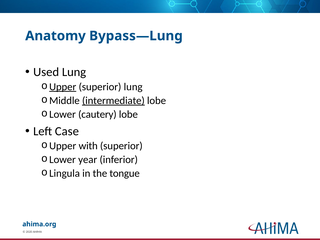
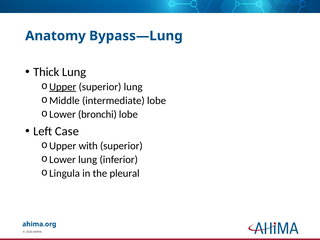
Used: Used -> Thick
intermediate underline: present -> none
cautery: cautery -> bronchi
Lower year: year -> lung
tongue: tongue -> pleural
